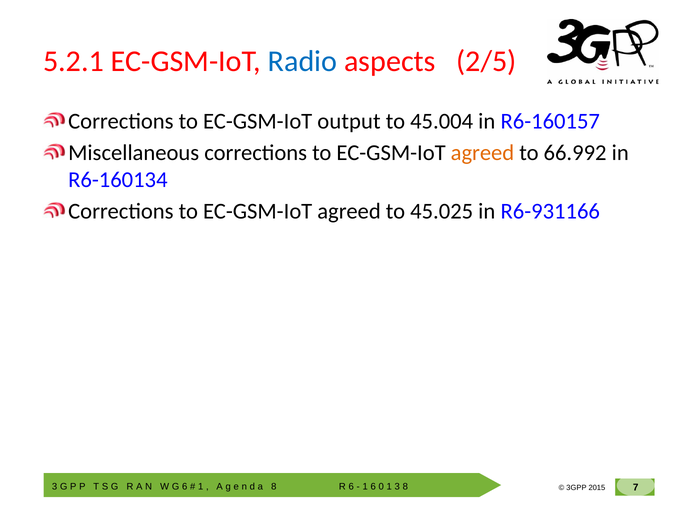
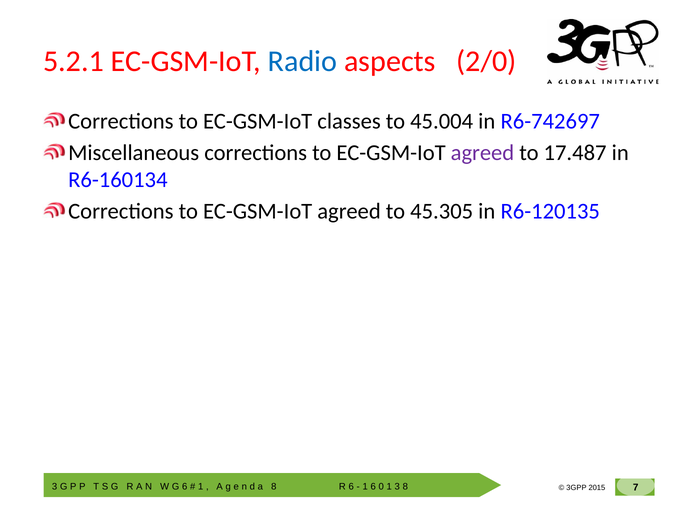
2/5: 2/5 -> 2/0
output: output -> classes
R6-160157: R6-160157 -> R6-742697
agreed at (482, 153) colour: orange -> purple
66.992: 66.992 -> 17.487
45.025: 45.025 -> 45.305
R6-931166: R6-931166 -> R6-120135
